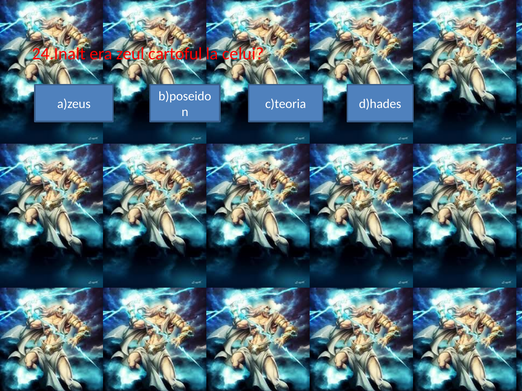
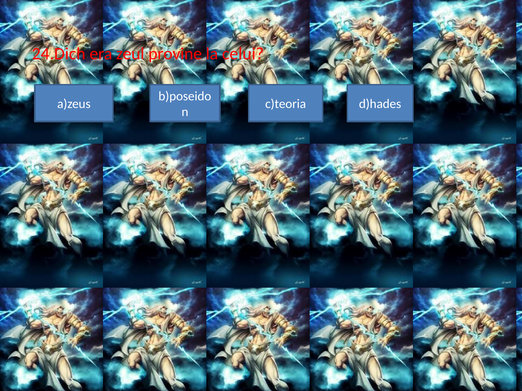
24.Inalt: 24.Inalt -> 24.Dich
cartoful: cartoful -> provine
